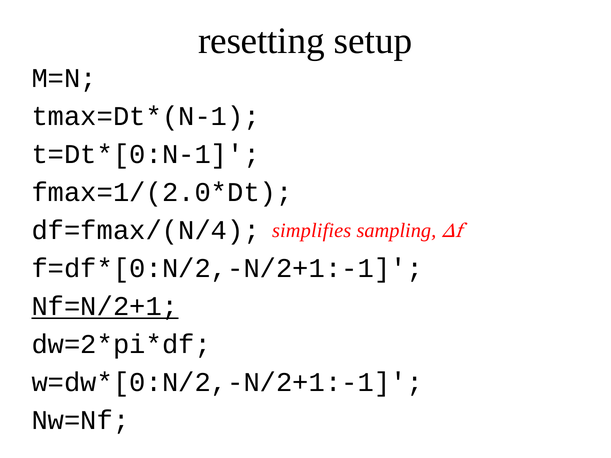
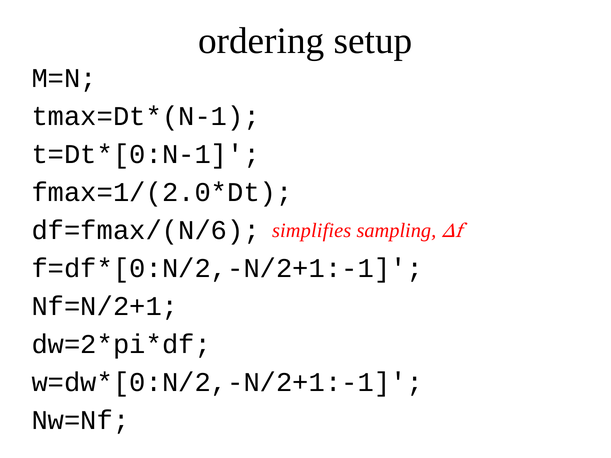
resetting: resetting -> ordering
df=fmax/(N/4: df=fmax/(N/4 -> df=fmax/(N/6
Nf=N/2+1 underline: present -> none
